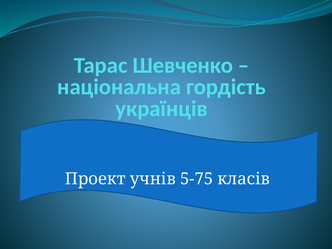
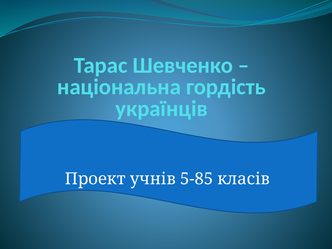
5-75: 5-75 -> 5-85
